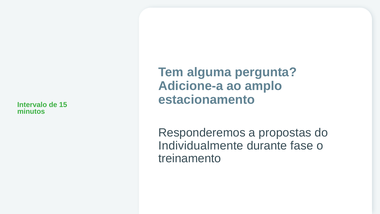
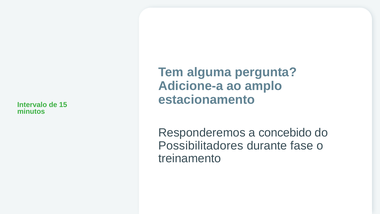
propostas: propostas -> concebido
Individualmente: Individualmente -> Possibilitadores
